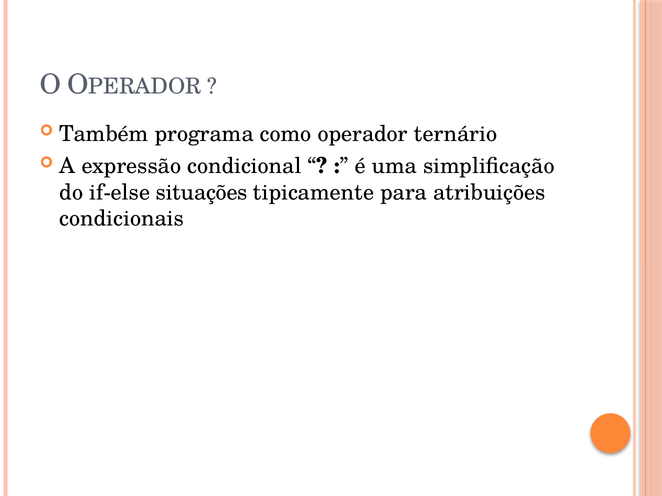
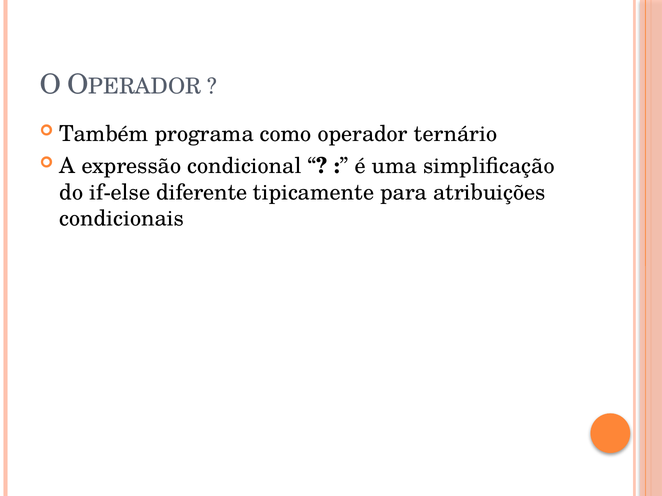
situações: situações -> diferente
